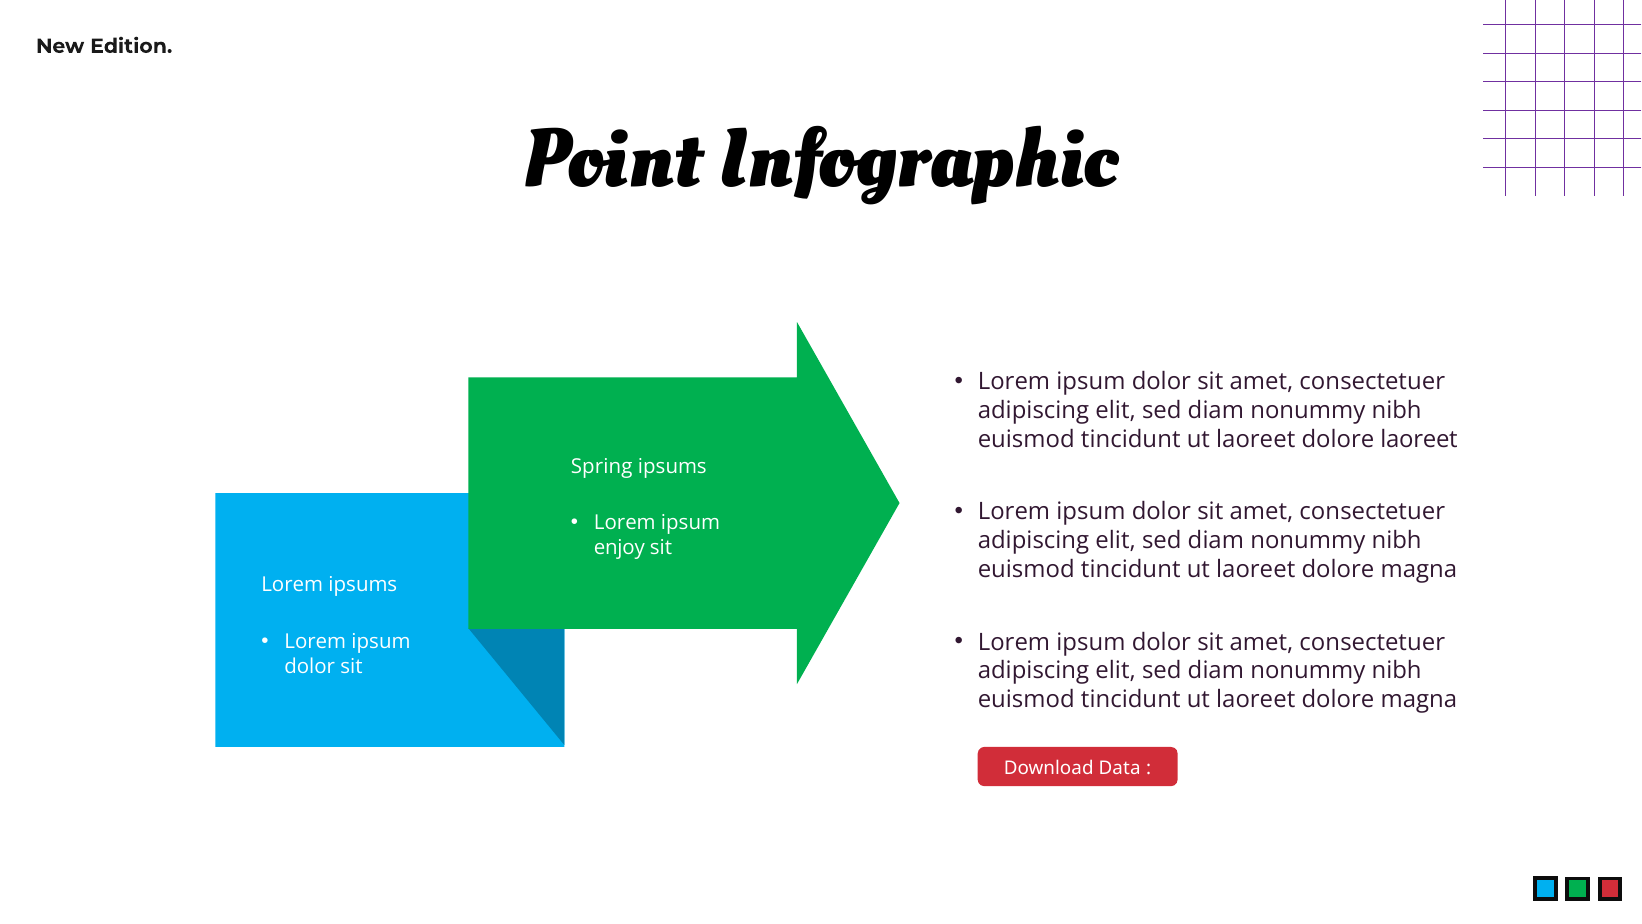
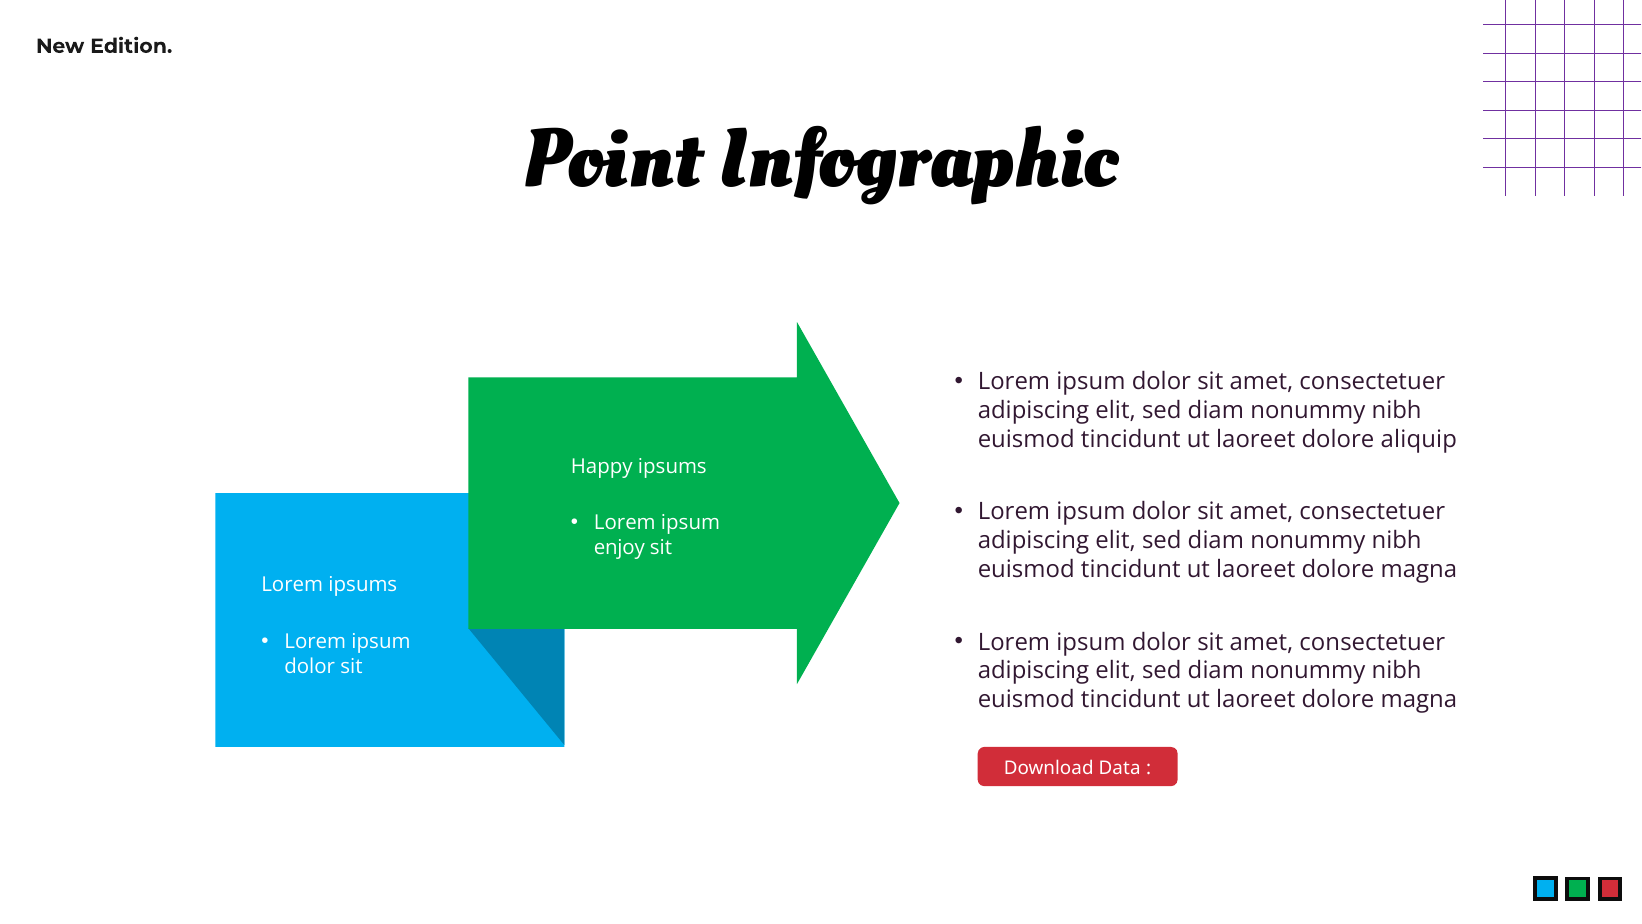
dolore laoreet: laoreet -> aliquip
Spring: Spring -> Happy
